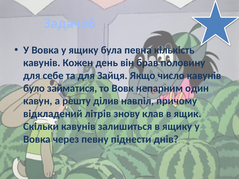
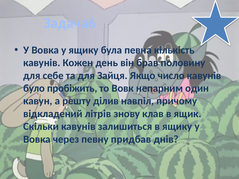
займатися: займатися -> пробіжить
піднести: піднести -> придбав
